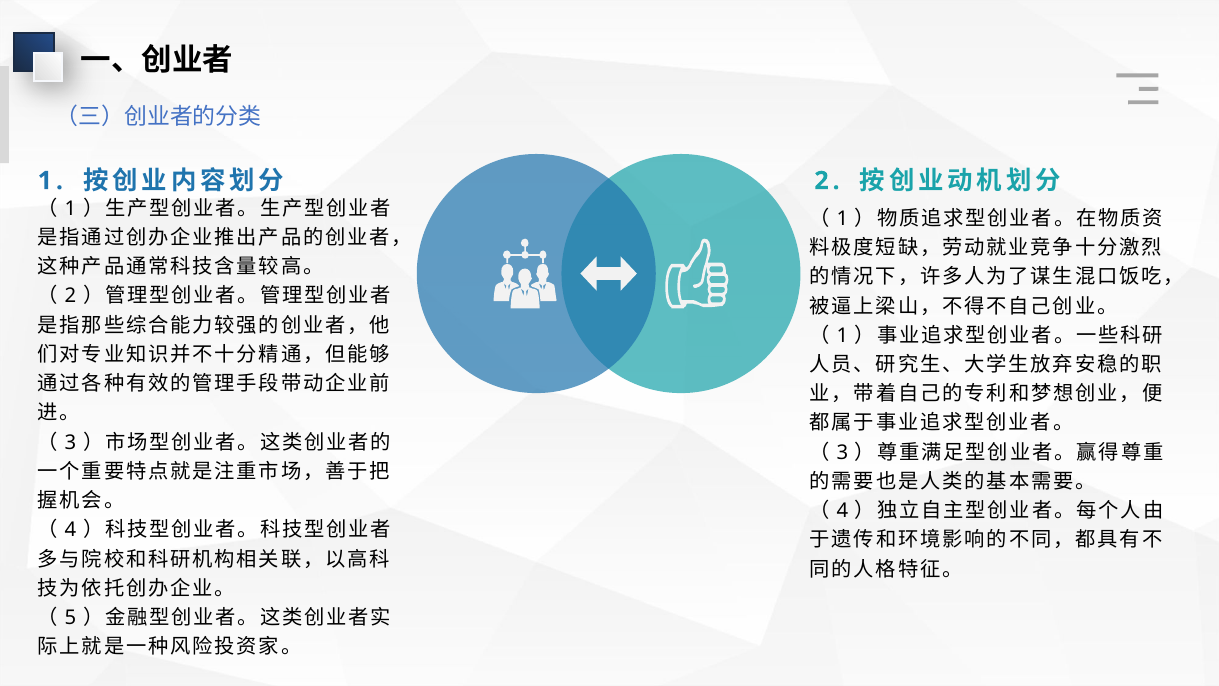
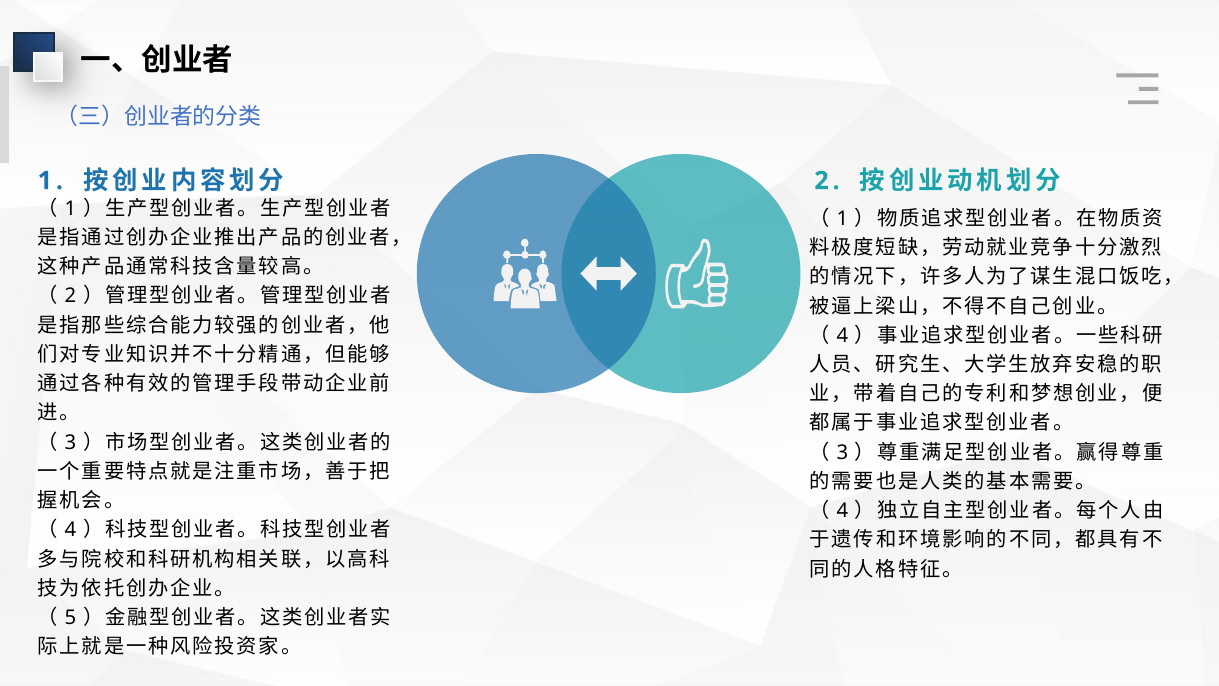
1 at (842, 335): 1 -> 4
